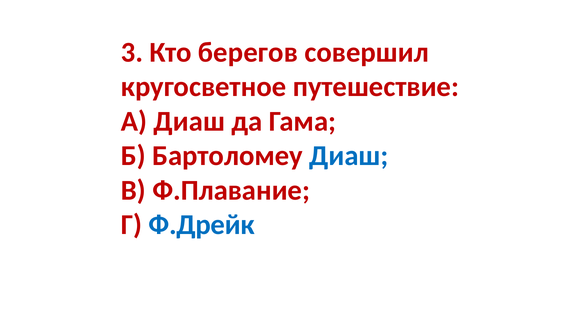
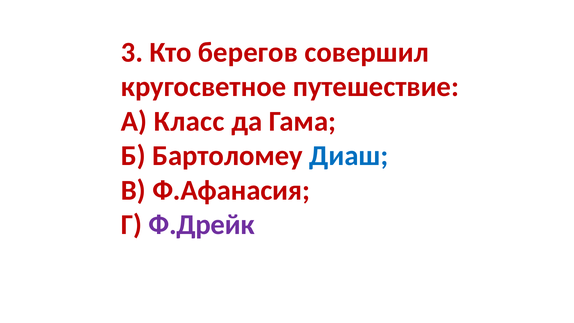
А Диаш: Диаш -> Класс
Ф.Плавание: Ф.Плавание -> Ф.Афанасия
Ф.Дрейк colour: blue -> purple
